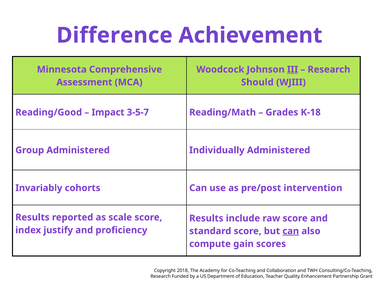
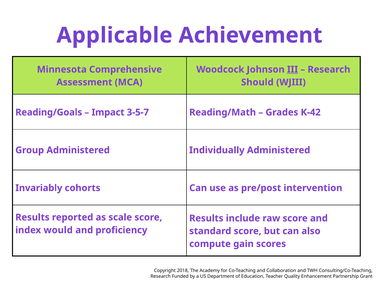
Difference: Difference -> Applicable
Reading/Good: Reading/Good -> Reading/Goals
K-18: K-18 -> K-42
justify: justify -> would
can at (291, 231) underline: present -> none
